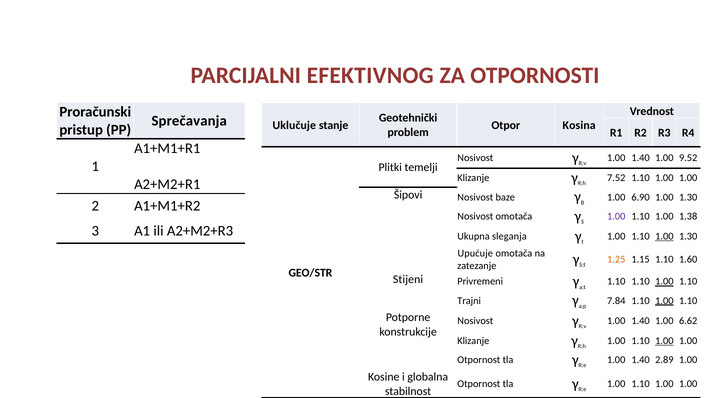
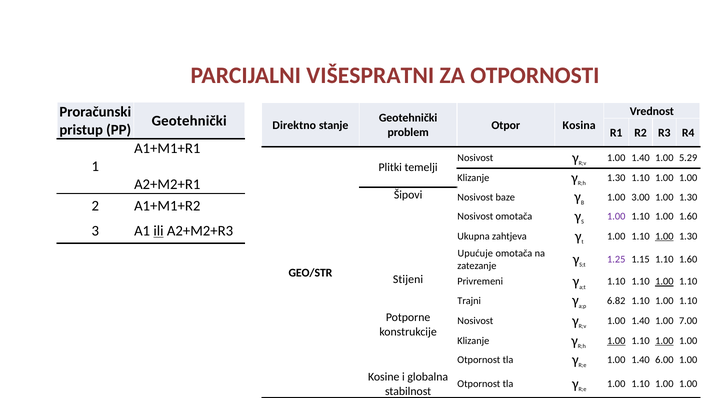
EFEKTIVNOG: EFEKTIVNOG -> VIŠESPRATNI
Sprečavanja at (189, 121): Sprečavanja -> Geotehnički
Uklučuje: Uklučuje -> Direktno
9.52: 9.52 -> 5.29
7.52 at (616, 178): 7.52 -> 1.30
6.90: 6.90 -> 3.00
1.00 1.38: 1.38 -> 1.60
ili underline: none -> present
sleganja: sleganja -> zahtjeva
1.25 colour: orange -> purple
7.84: 7.84 -> 6.82
1.00 at (664, 300) underline: present -> none
6.62: 6.62 -> 7.00
1.00 at (616, 341) underline: none -> present
2.89: 2.89 -> 6.00
